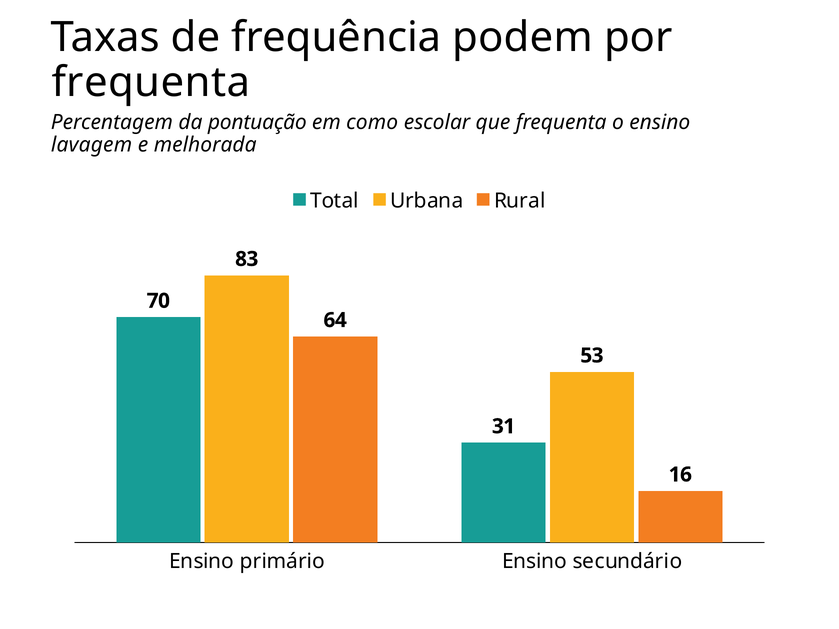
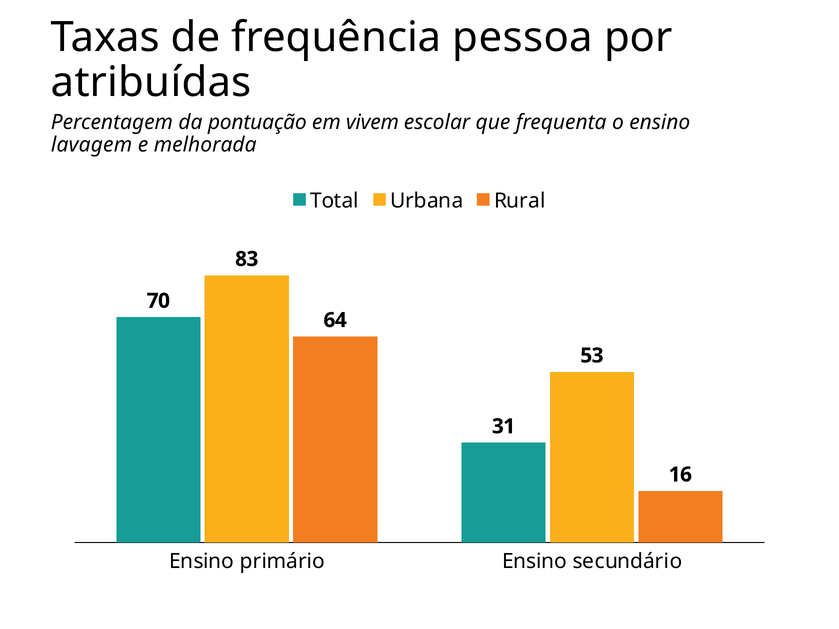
podem: podem -> pessoa
frequenta at (151, 83): frequenta -> atribuídas
como: como -> vivem
